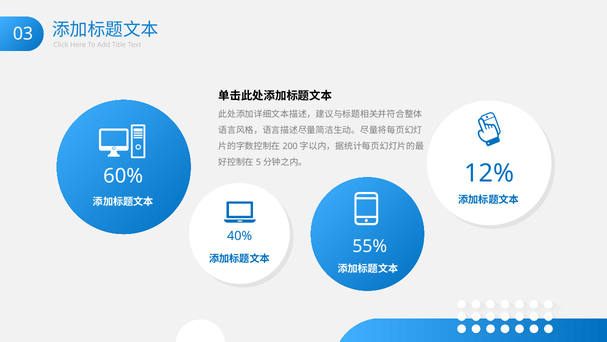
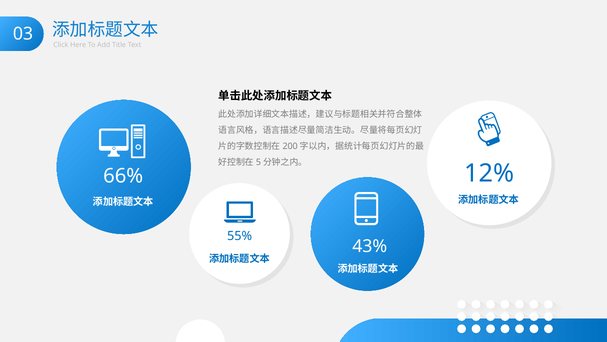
60%: 60% -> 66%
40%: 40% -> 55%
55%: 55% -> 43%
